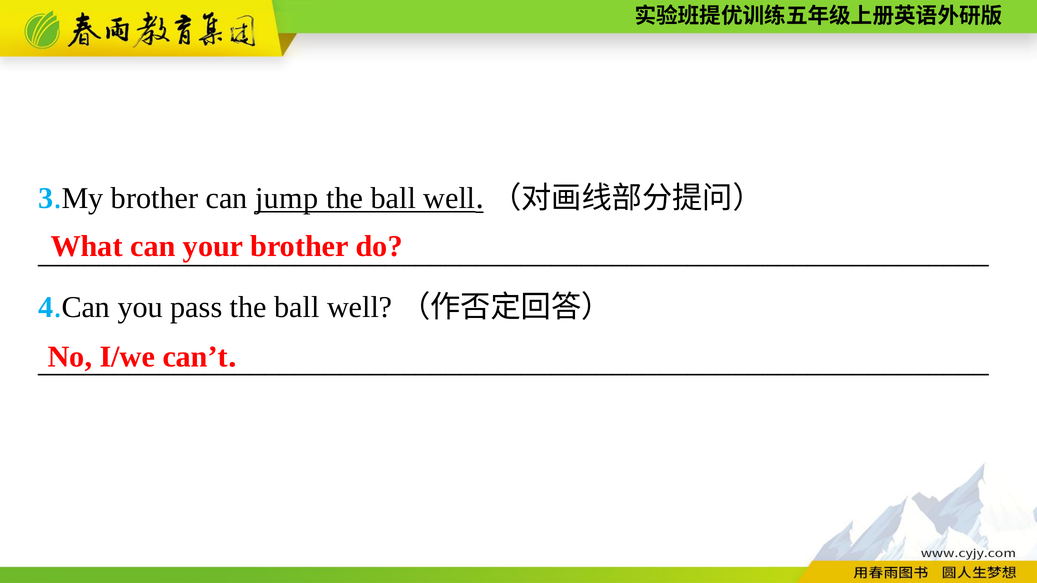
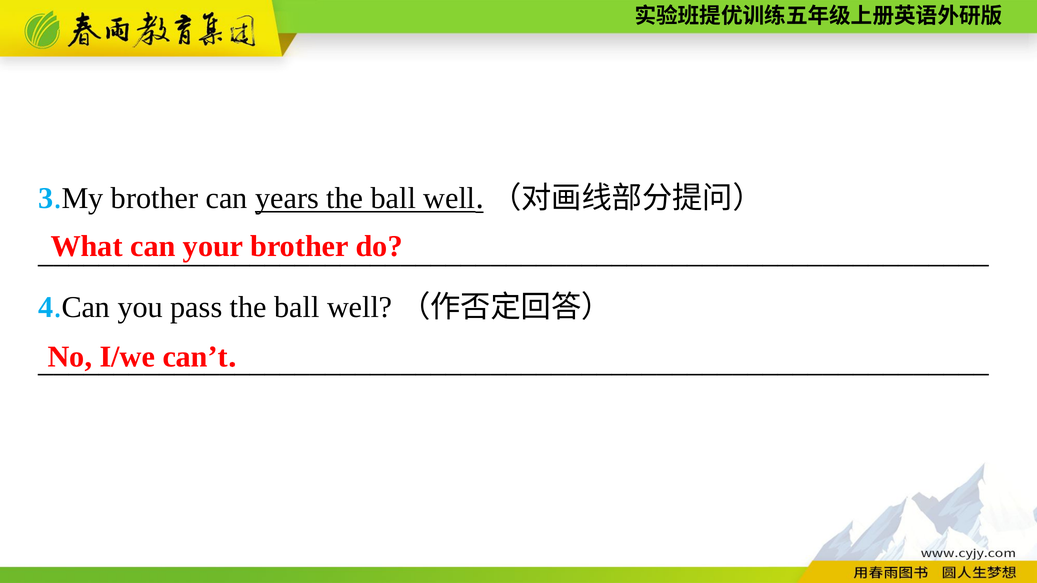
jump: jump -> years
